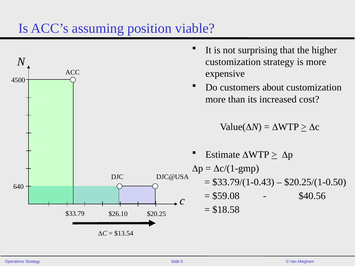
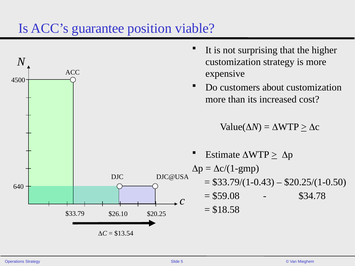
assuming: assuming -> guarantee
$40.56: $40.56 -> $34.78
